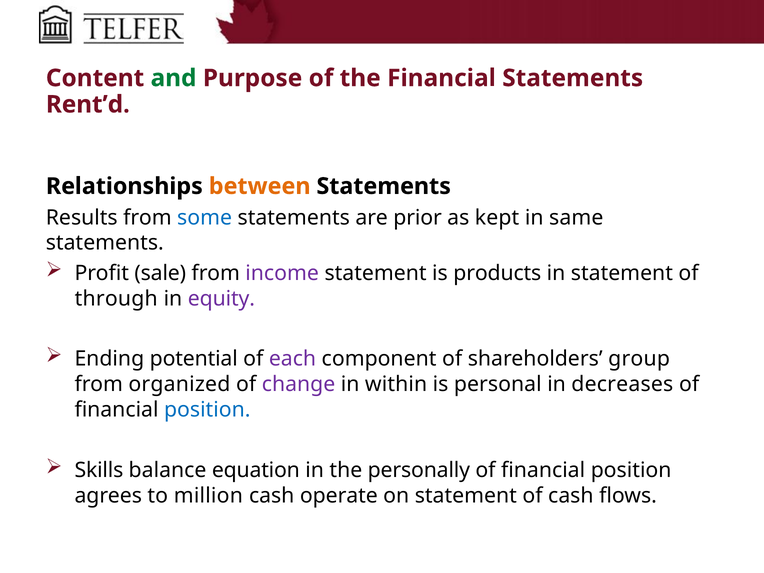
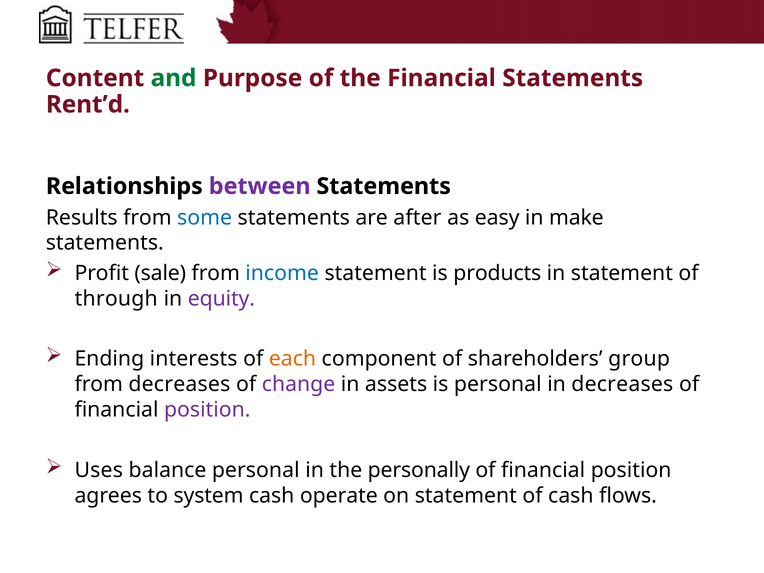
between colour: orange -> purple
prior: prior -> after
kept: kept -> easy
same: same -> make
income colour: purple -> blue
potential: potential -> interests
each colour: purple -> orange
from organized: organized -> decreases
within: within -> assets
position at (207, 410) colour: blue -> purple
Skills: Skills -> Uses
balance equation: equation -> personal
million: million -> system
